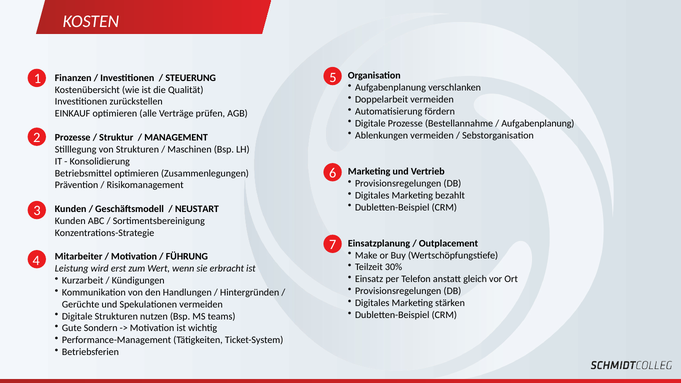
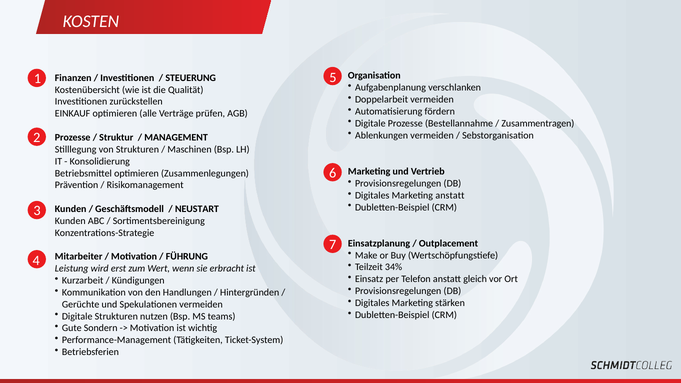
Aufgabenplanung at (538, 123): Aufgabenplanung -> Zusammentragen
Marketing bezahlt: bezahlt -> anstatt
30%: 30% -> 34%
